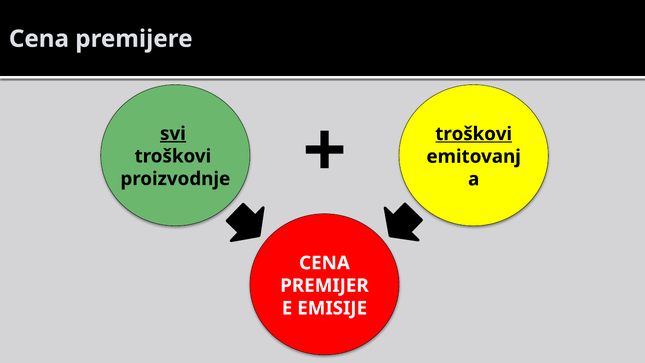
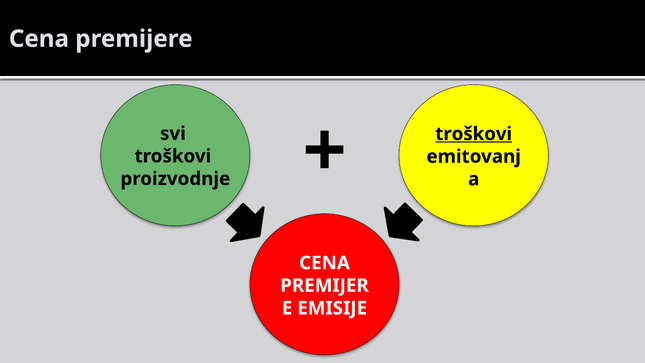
svi underline: present -> none
